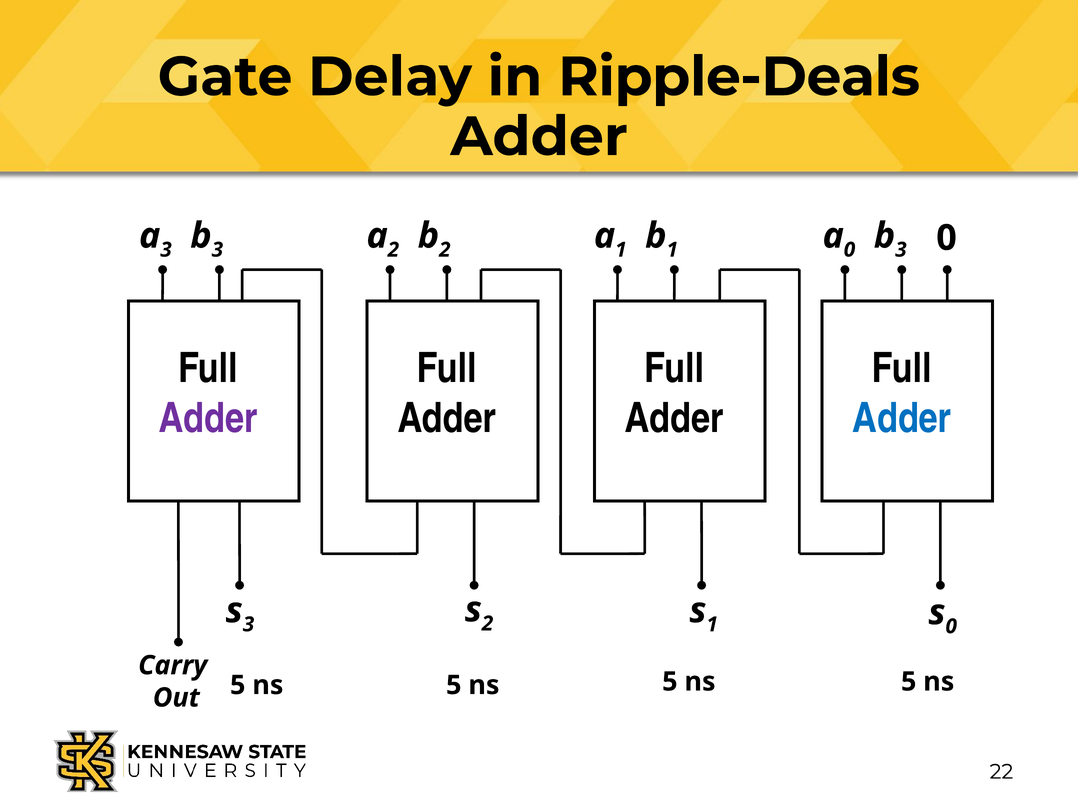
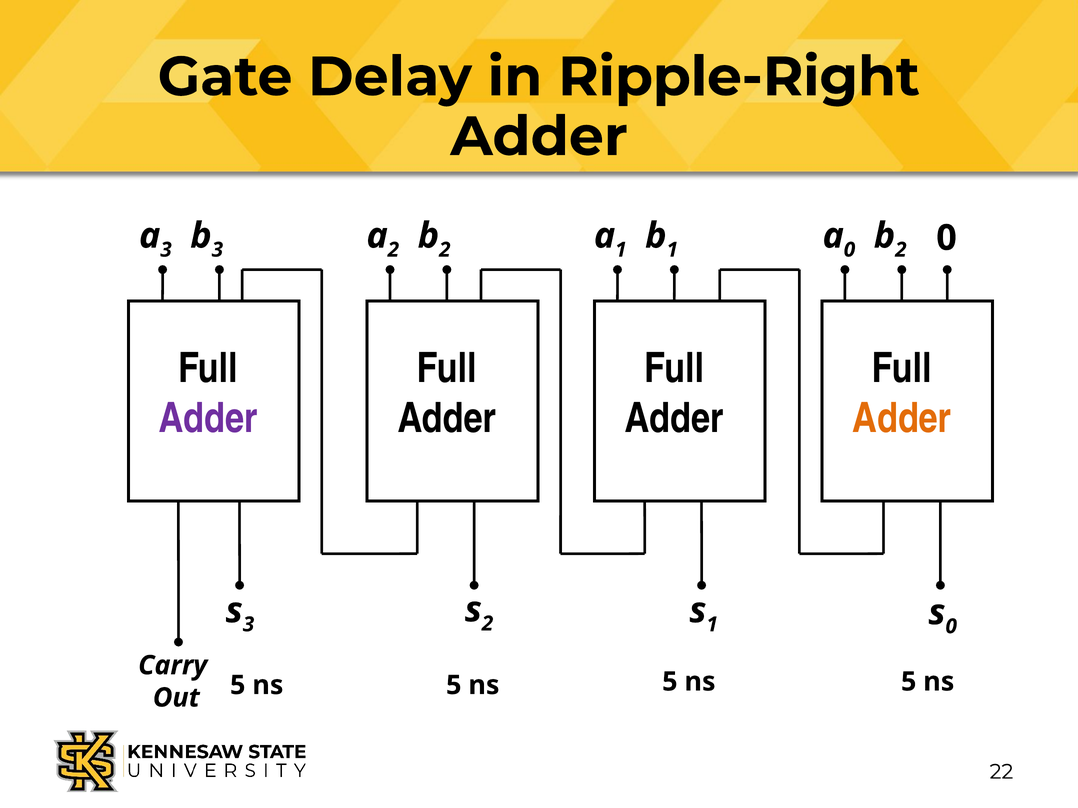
Ripple-Deals: Ripple-Deals -> Ripple-Right
3 at (901, 250): 3 -> 2
Adder at (902, 419) colour: blue -> orange
